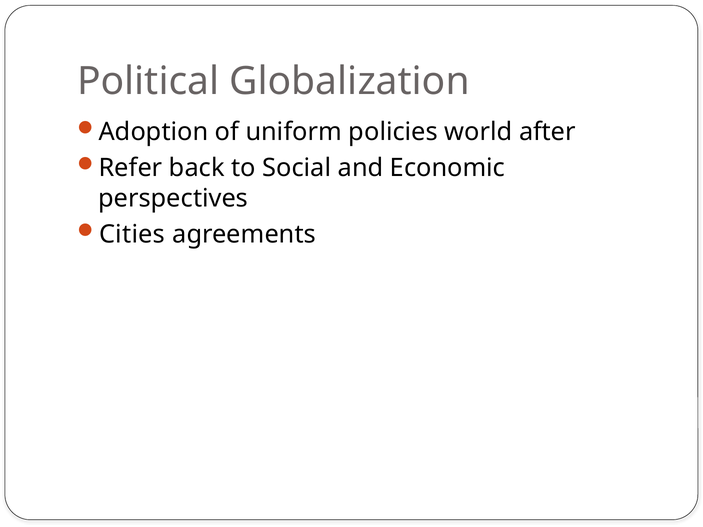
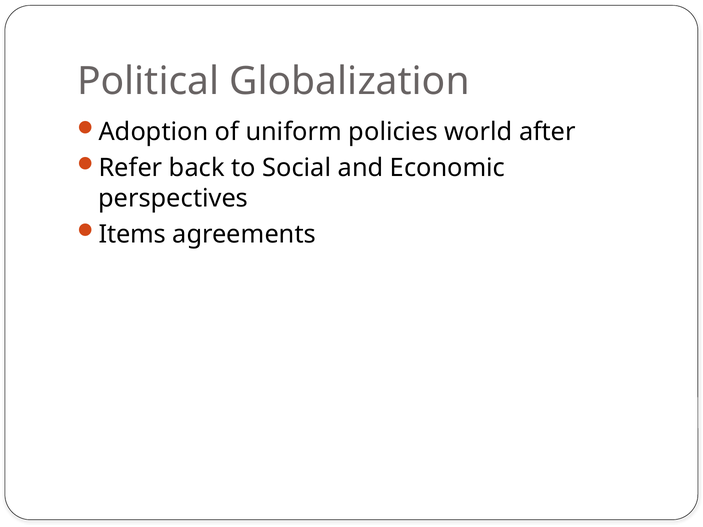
Cities: Cities -> Items
